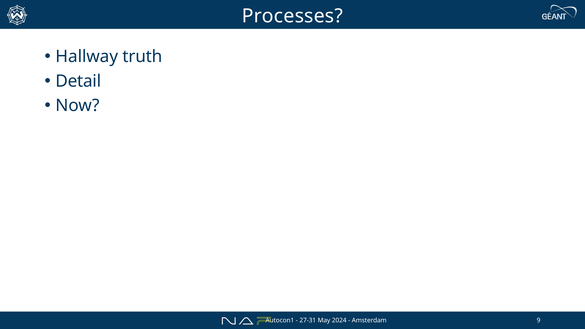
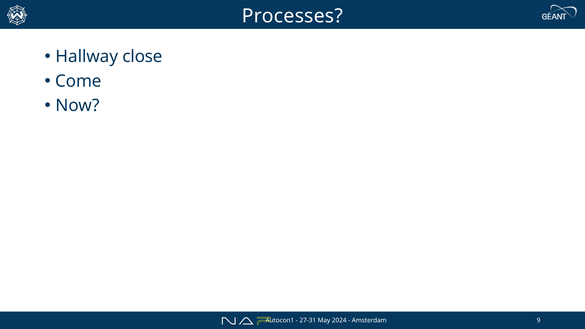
truth: truth -> close
Detail: Detail -> Come
